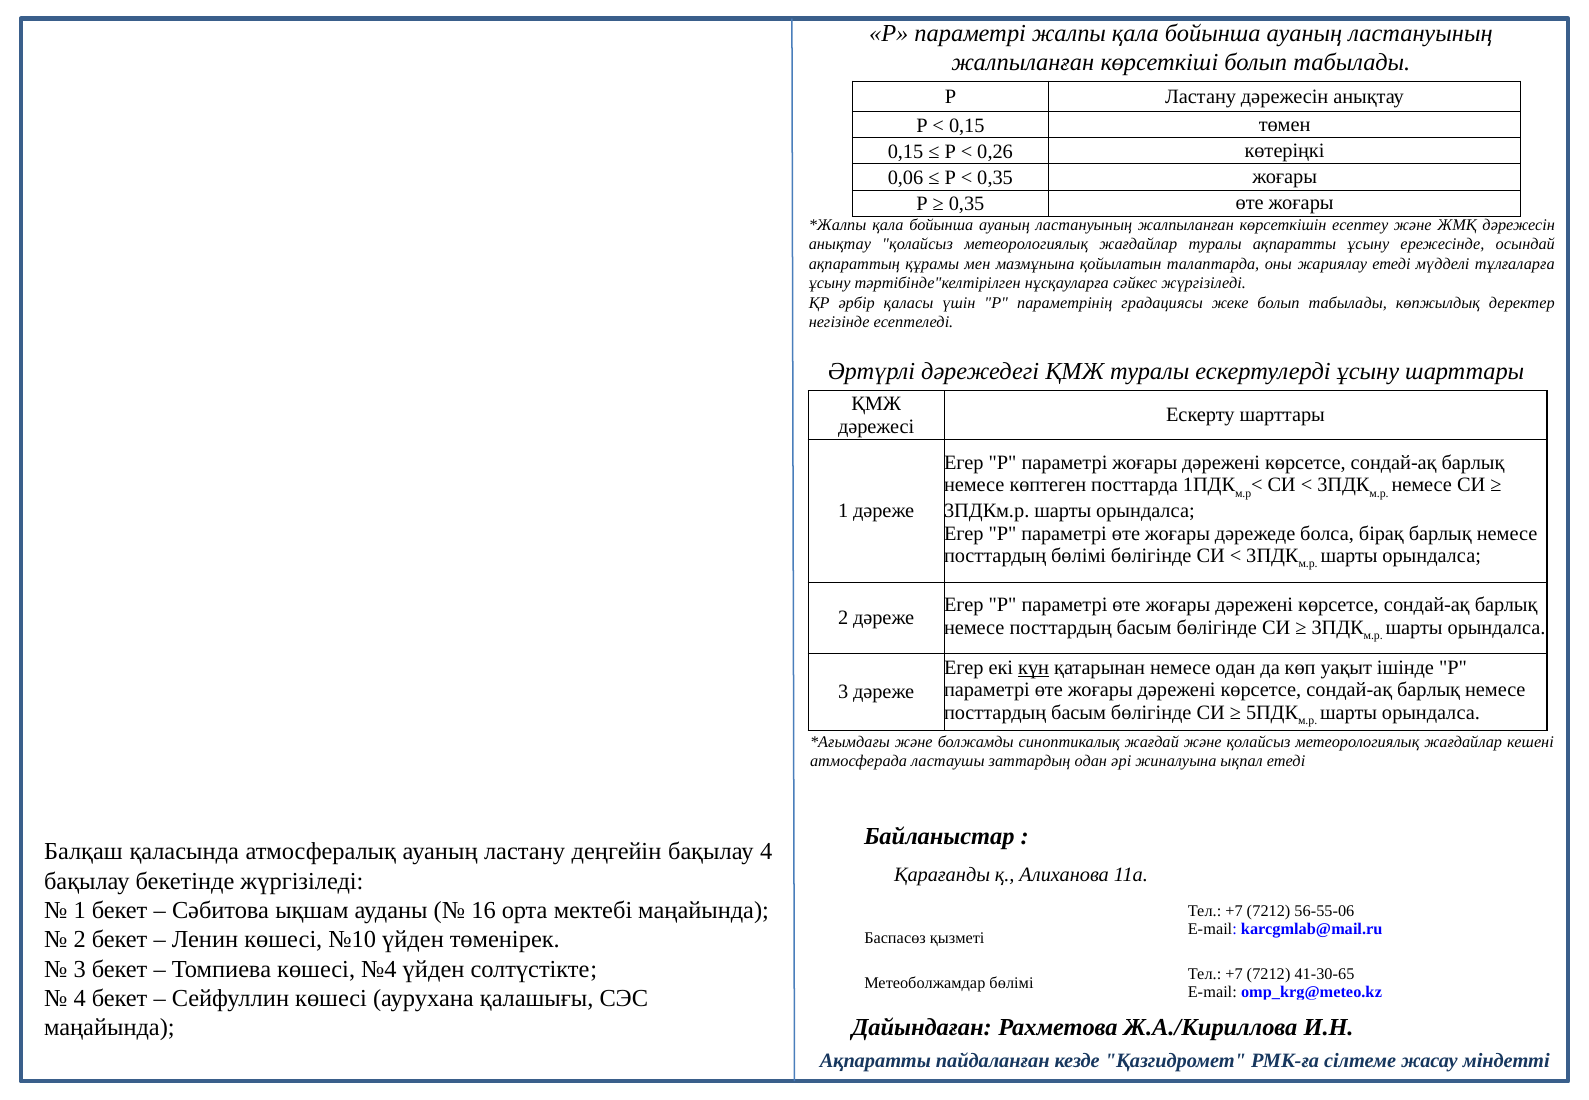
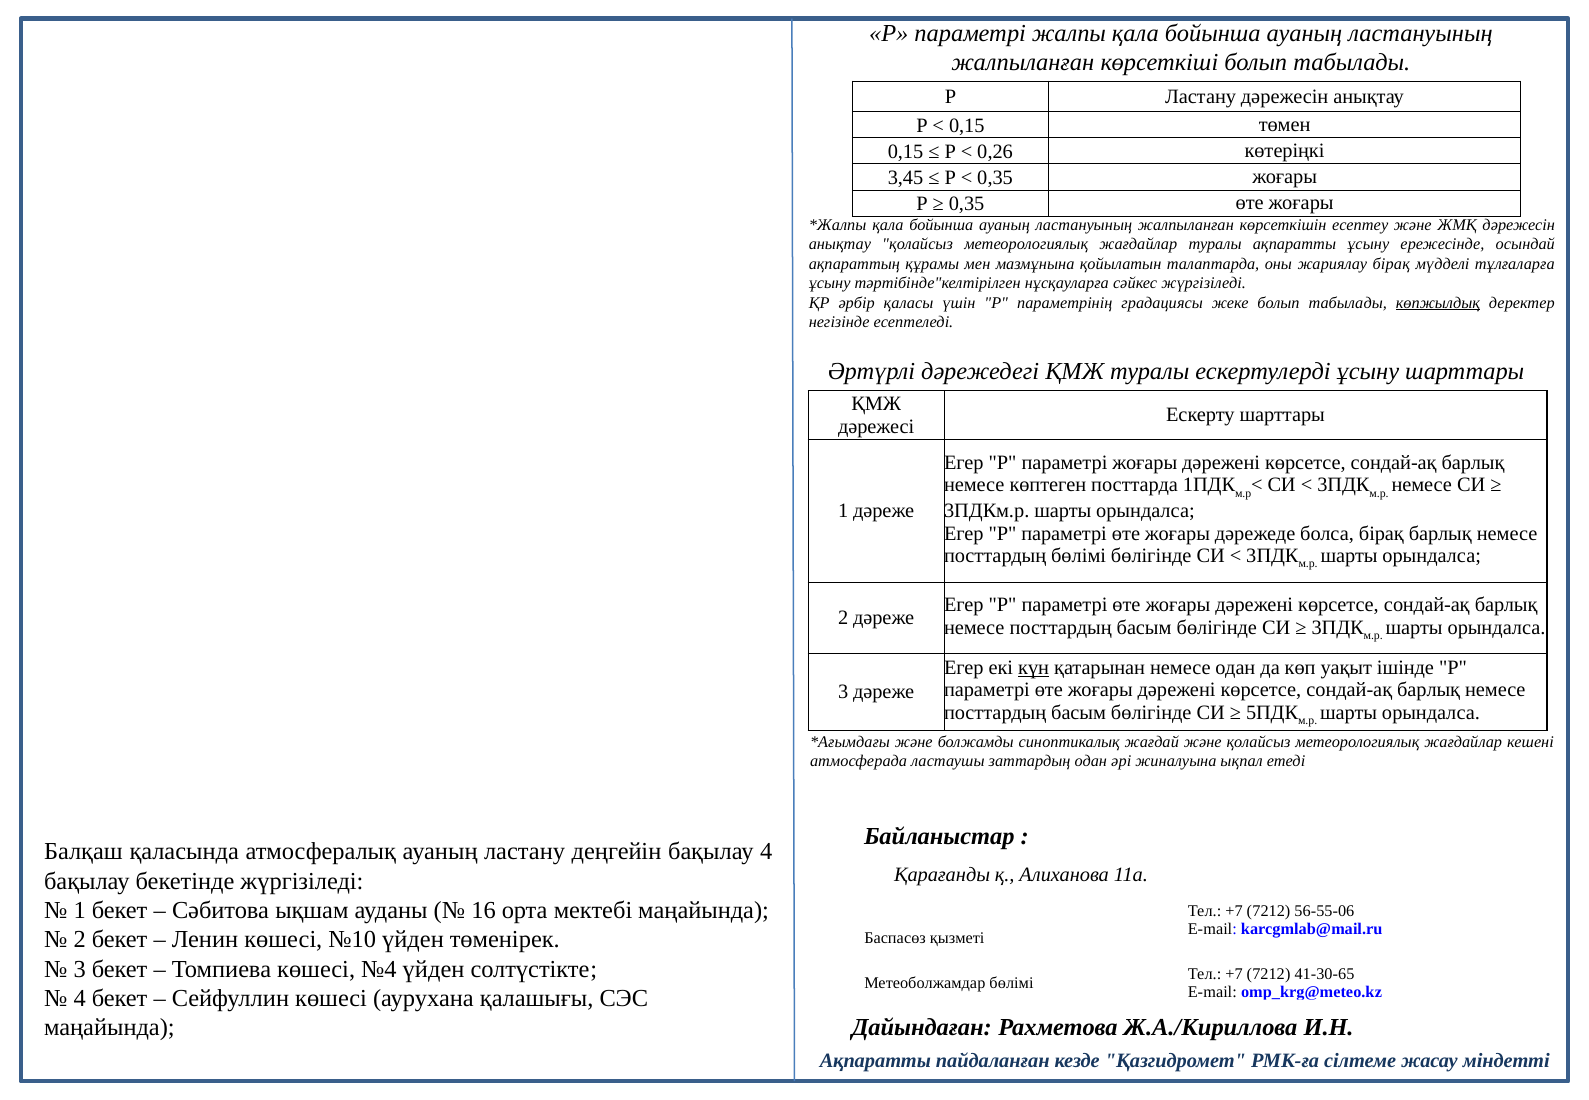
0,06: 0,06 -> 3,45
жариялау етеді: етеді -> бірақ
көпжылдық underline: none -> present
